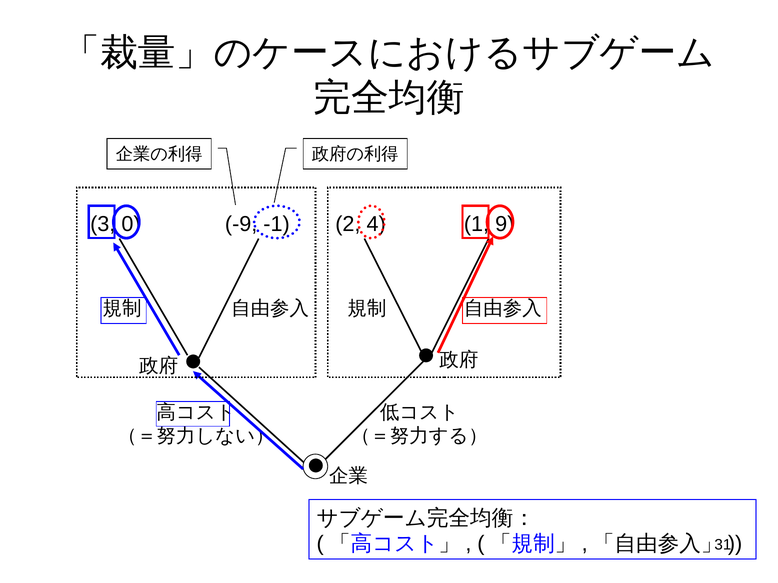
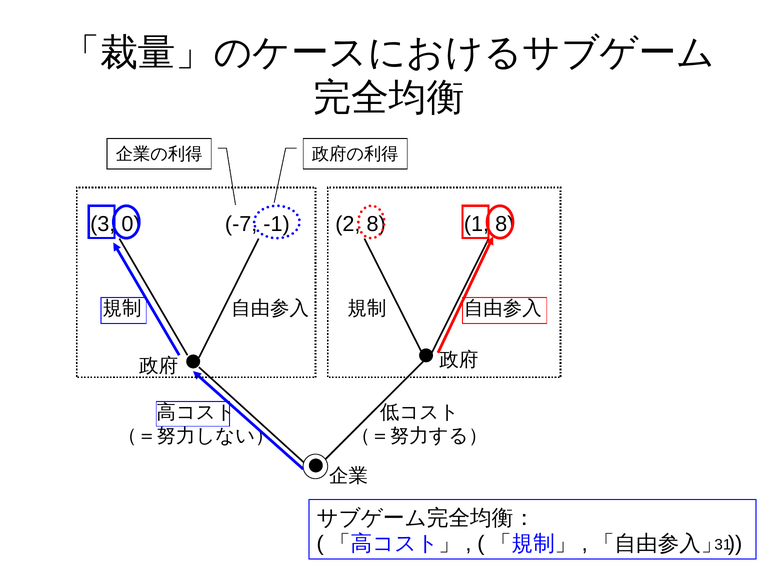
-9: -9 -> -7
2 4: 4 -> 8
1 9: 9 -> 8
